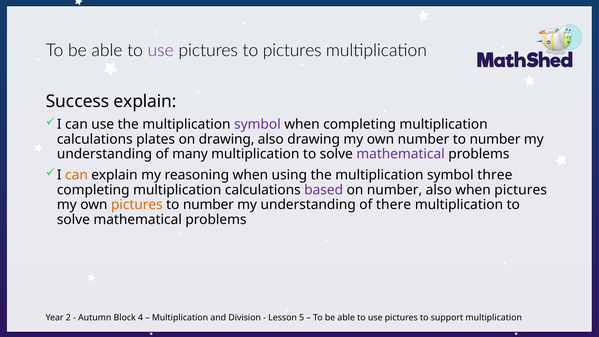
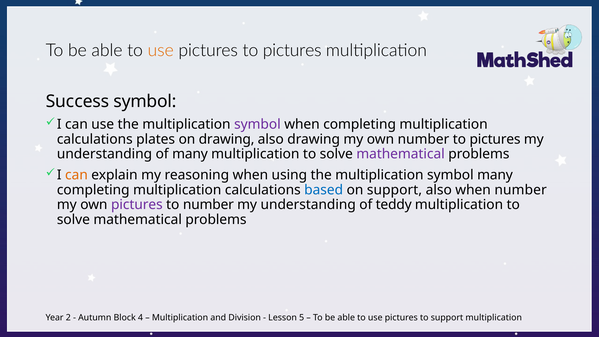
use at (161, 50) colour: purple -> orange
Success explain: explain -> symbol
number at (495, 139): number -> pictures
symbol three: three -> many
based colour: purple -> blue
on number: number -> support
when pictures: pictures -> number
pictures at (137, 205) colour: orange -> purple
there: there -> teddy
